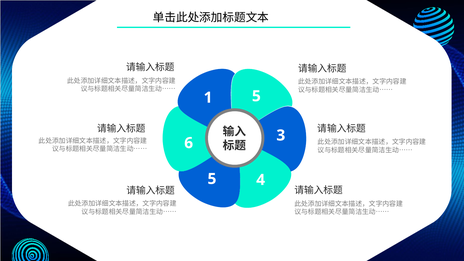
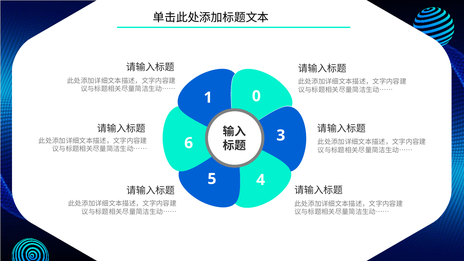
1 5: 5 -> 0
